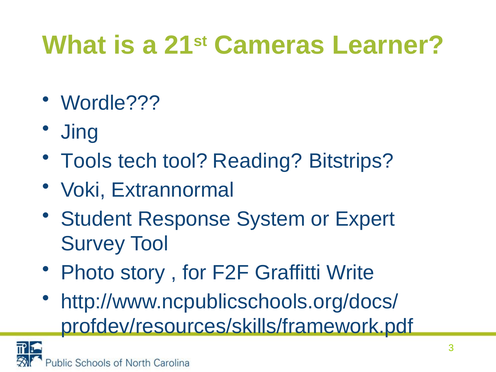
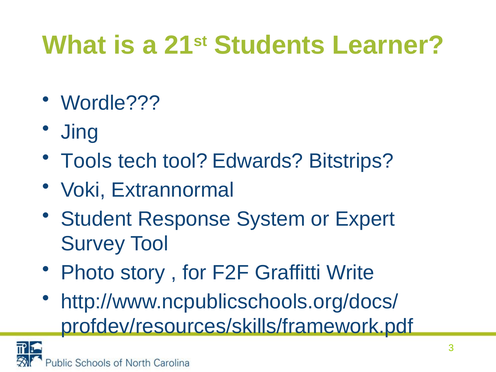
Cameras: Cameras -> Students
Reading: Reading -> Edwards
